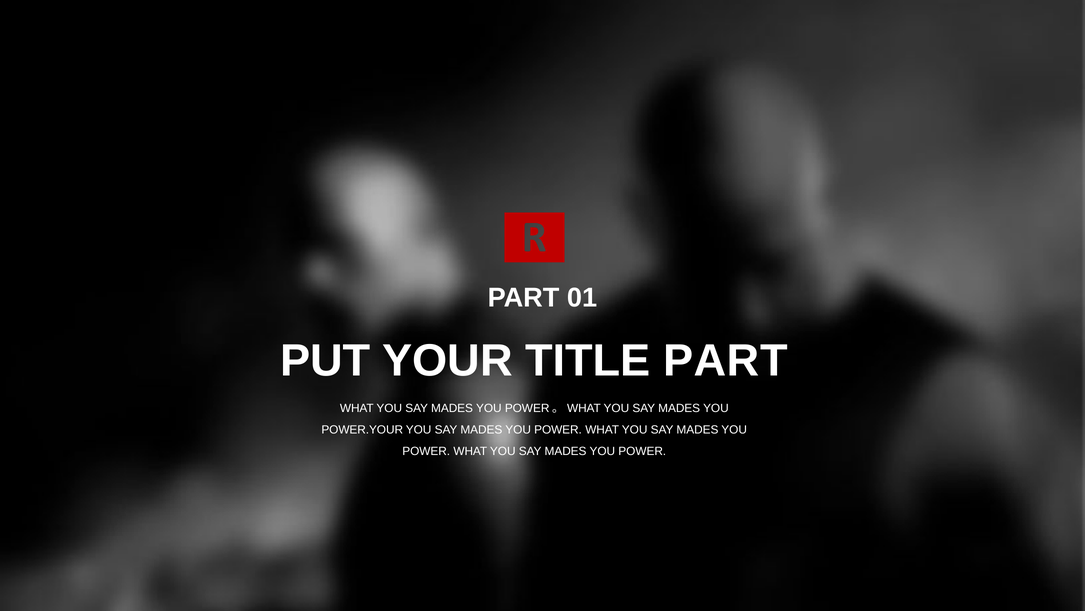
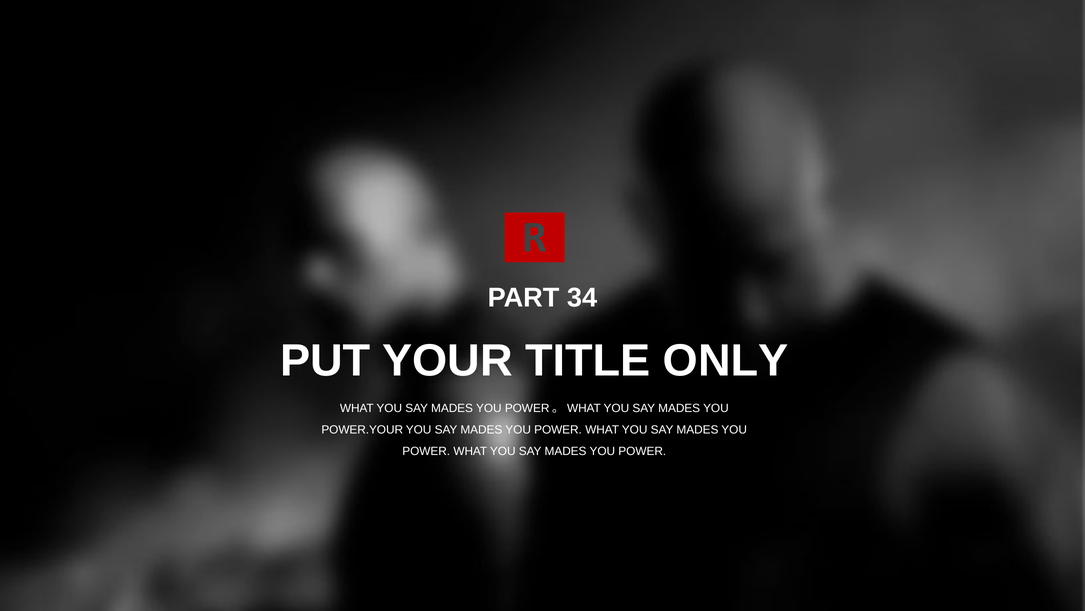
01: 01 -> 34
TITLE PART: PART -> ONLY
